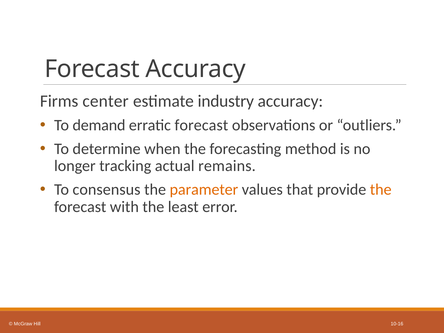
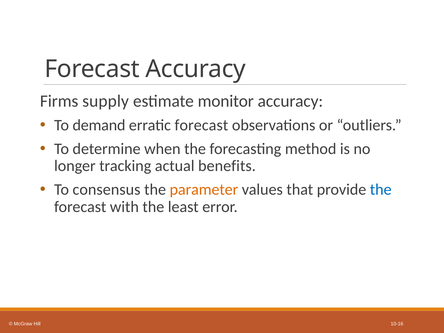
center: center -> supply
industry: industry -> monitor
remains: remains -> benefits
the at (381, 190) colour: orange -> blue
